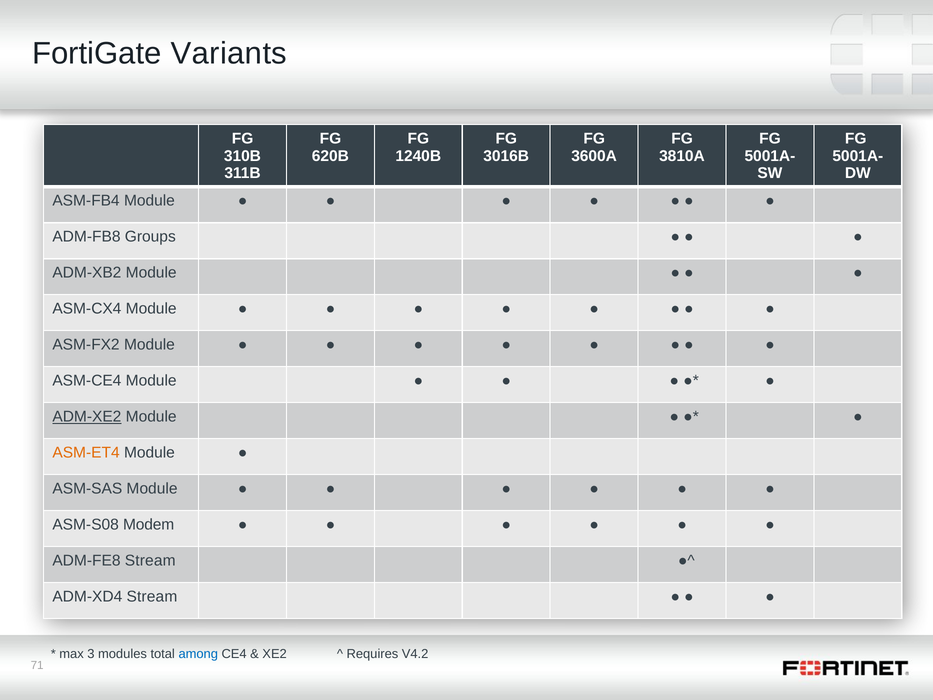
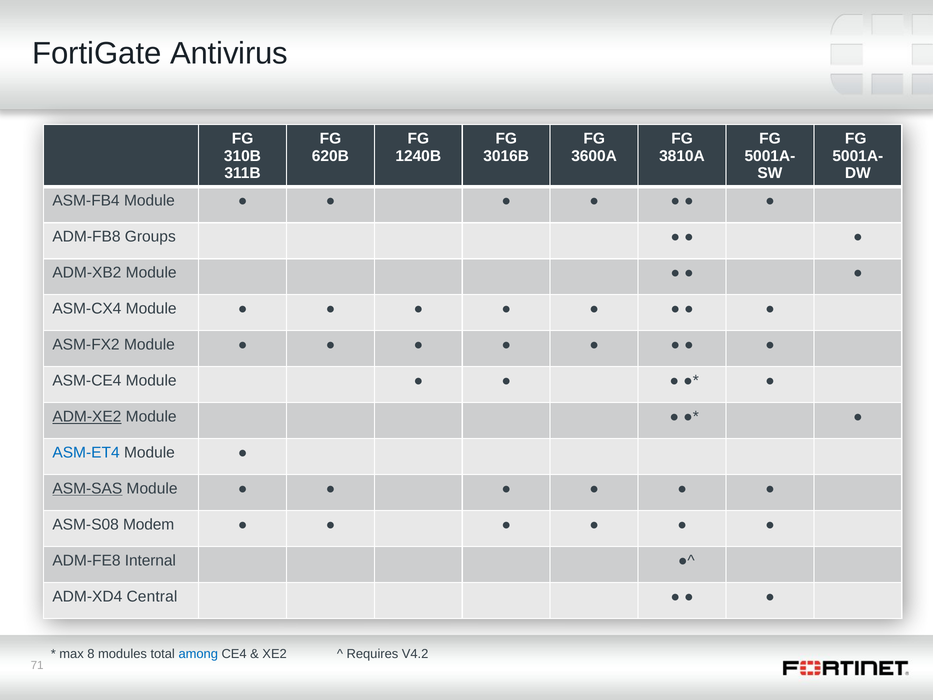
Variants: Variants -> Antivirus
ASM-ET4 colour: orange -> blue
ASM-SAS underline: none -> present
ADM-FE8 Stream: Stream -> Internal
ADM-XD4 Stream: Stream -> Central
3: 3 -> 8
